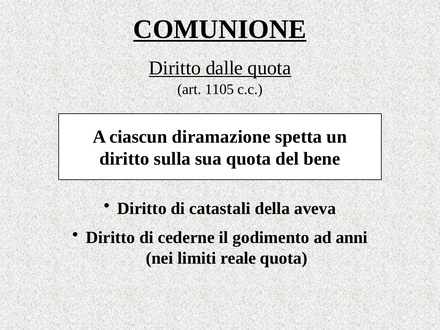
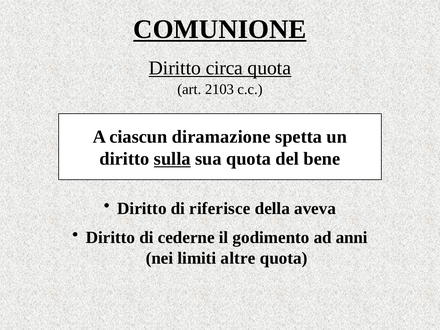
dalle: dalle -> circa
1105: 1105 -> 2103
sulla underline: none -> present
catastali: catastali -> riferisce
reale: reale -> altre
